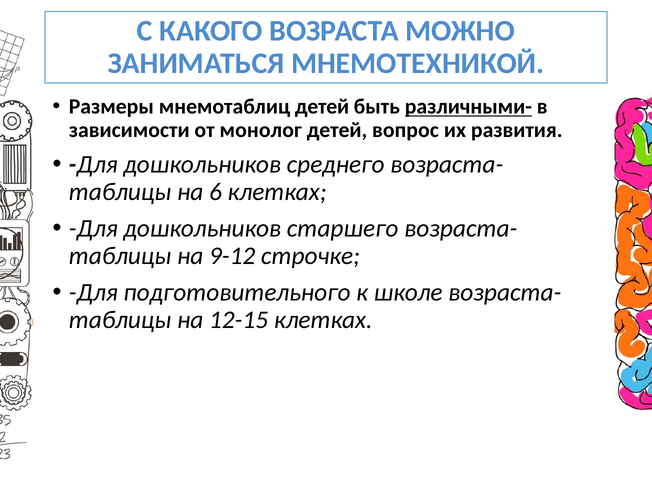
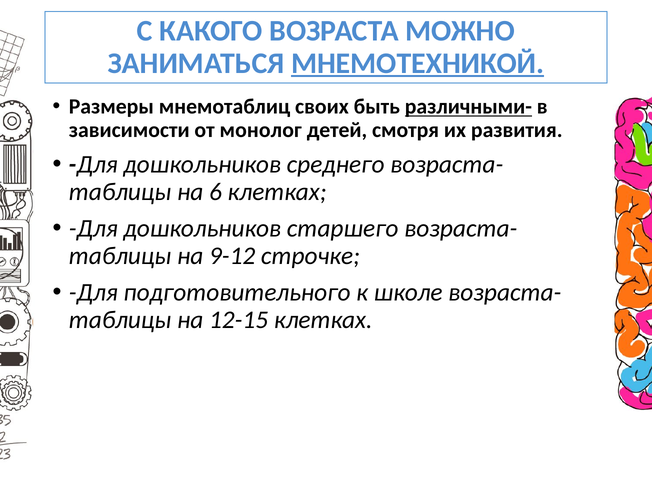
МНЕМОТЕХНИКОЙ underline: none -> present
мнемотаблиц детей: детей -> своих
вопрос: вопрос -> смотря
